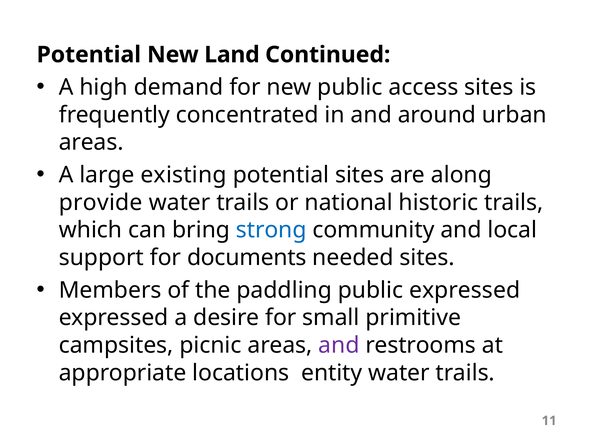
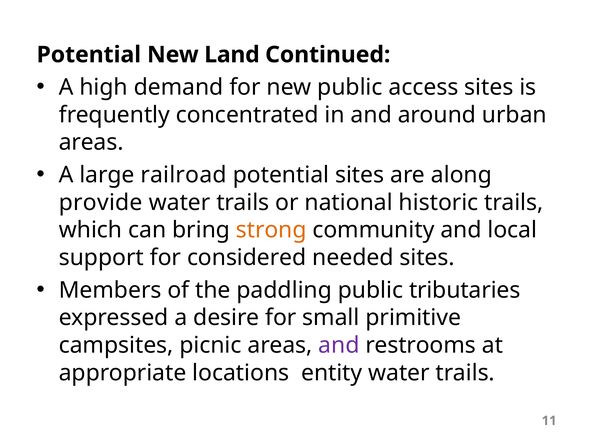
existing: existing -> railroad
strong colour: blue -> orange
documents: documents -> considered
public expressed: expressed -> tributaries
